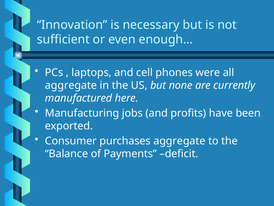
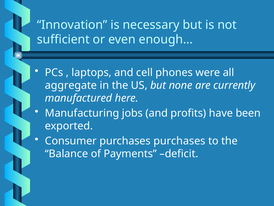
purchases aggregate: aggregate -> purchases
